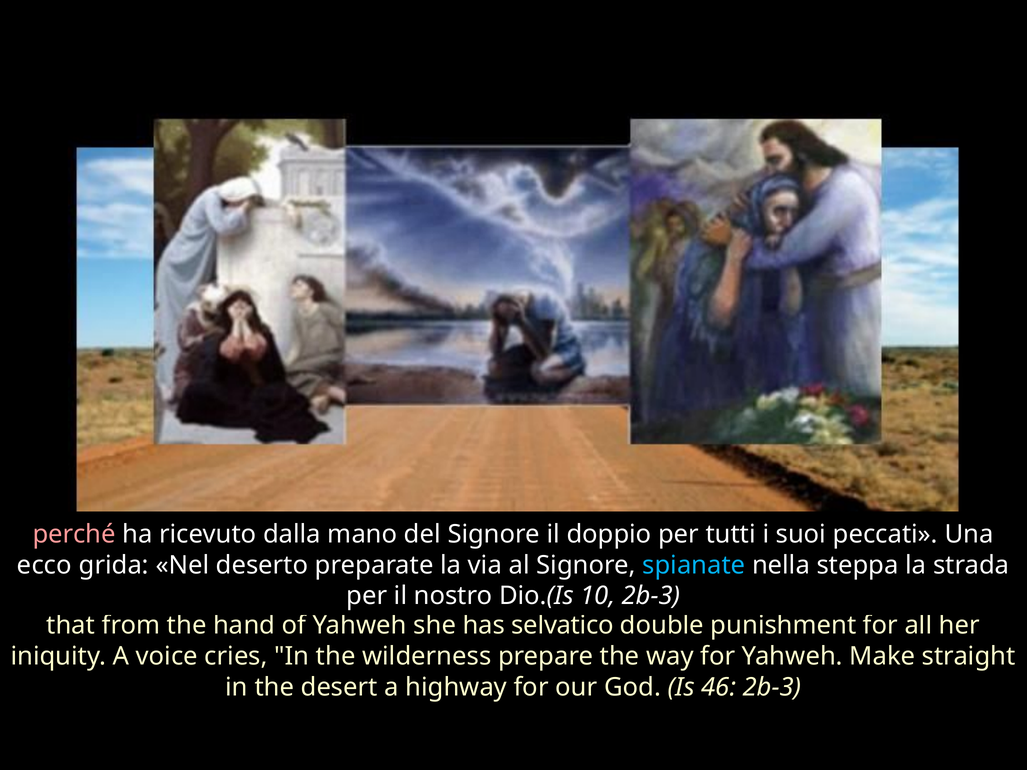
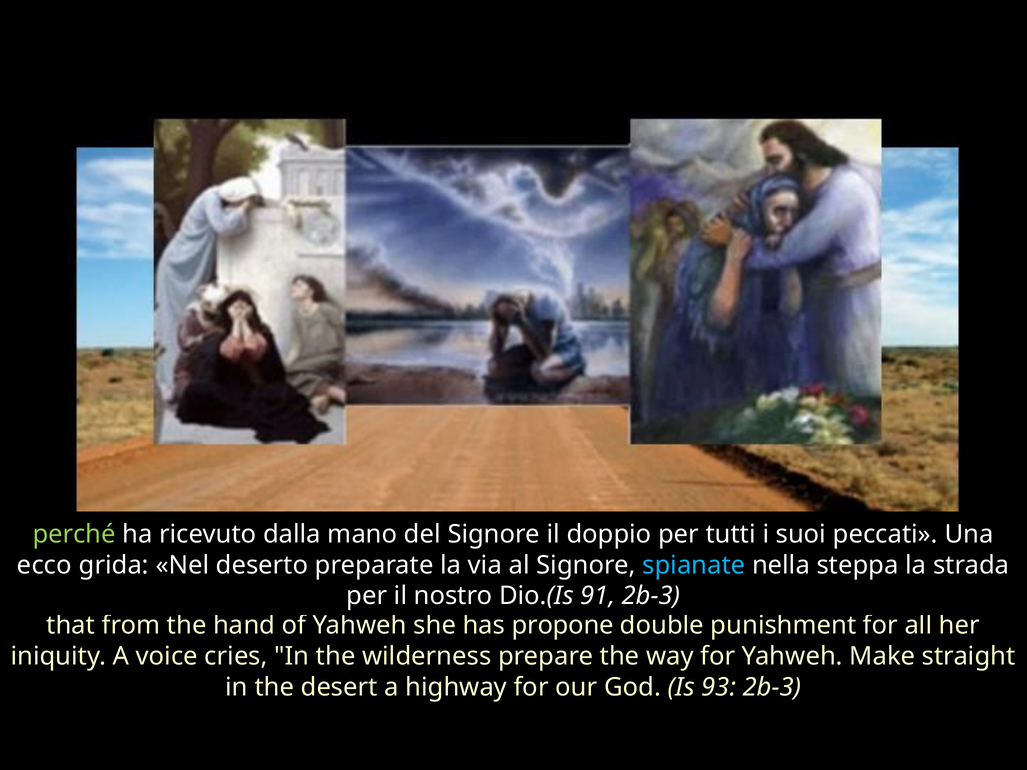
perché colour: pink -> light green
10: 10 -> 91
selvatico: selvatico -> propone
46: 46 -> 93
